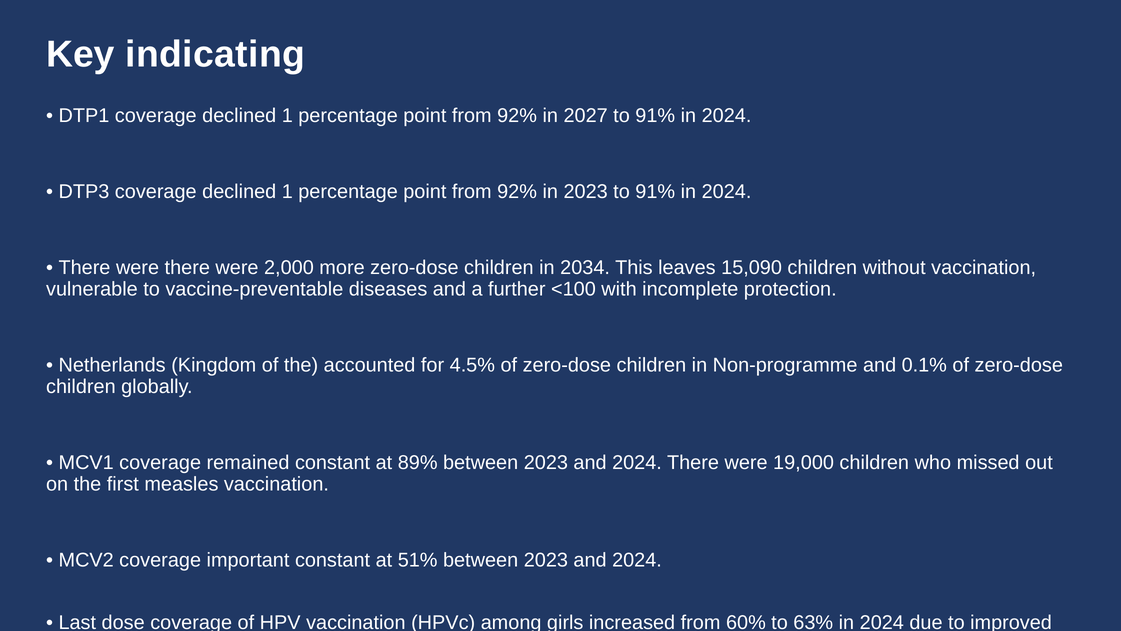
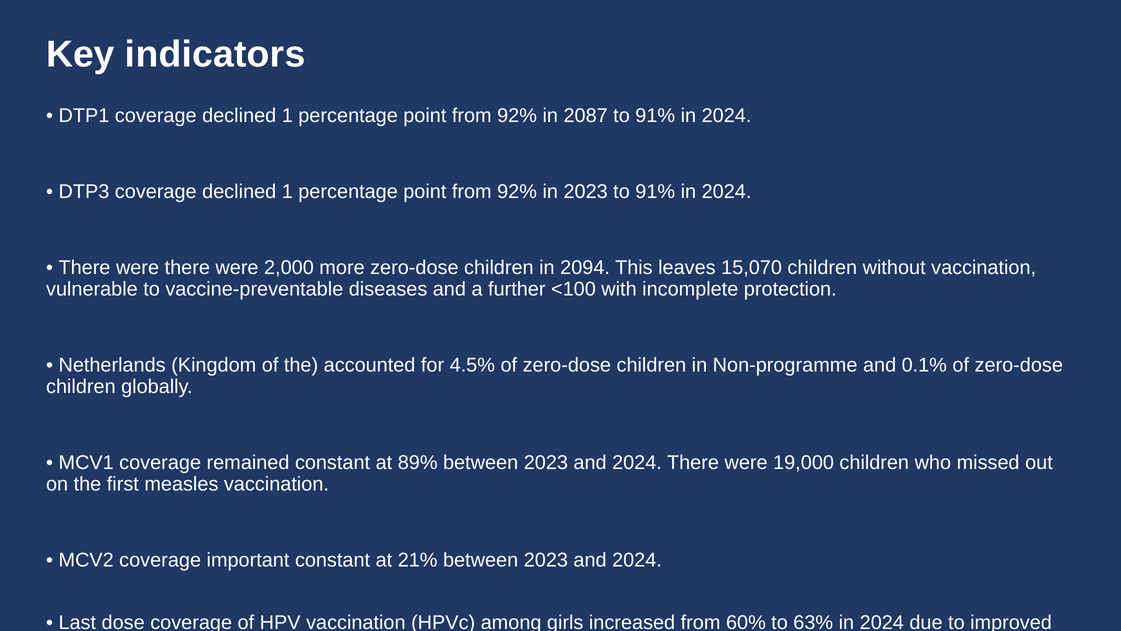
indicating: indicating -> indicators
2027: 2027 -> 2087
2034: 2034 -> 2094
15,090: 15,090 -> 15,070
51%: 51% -> 21%
